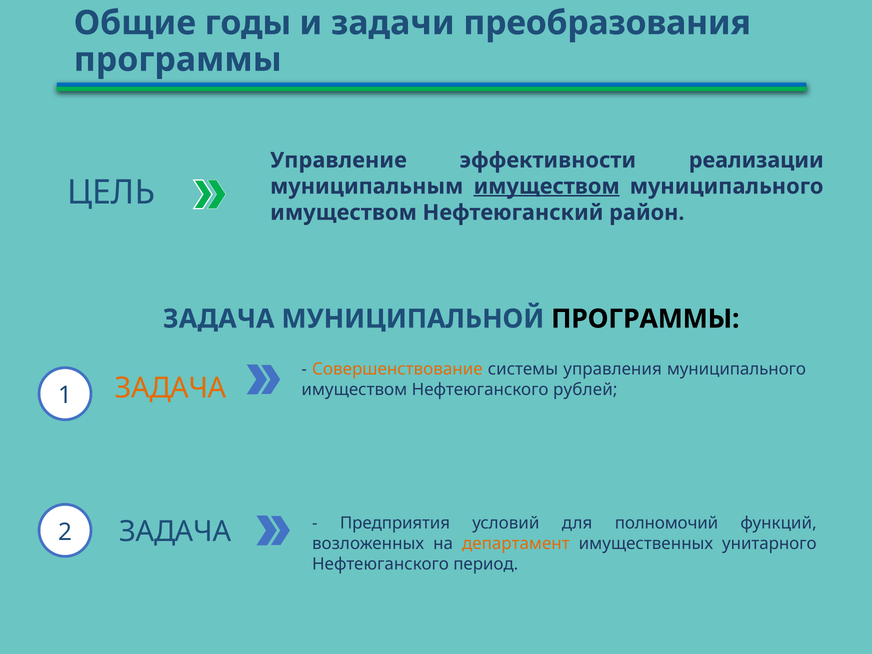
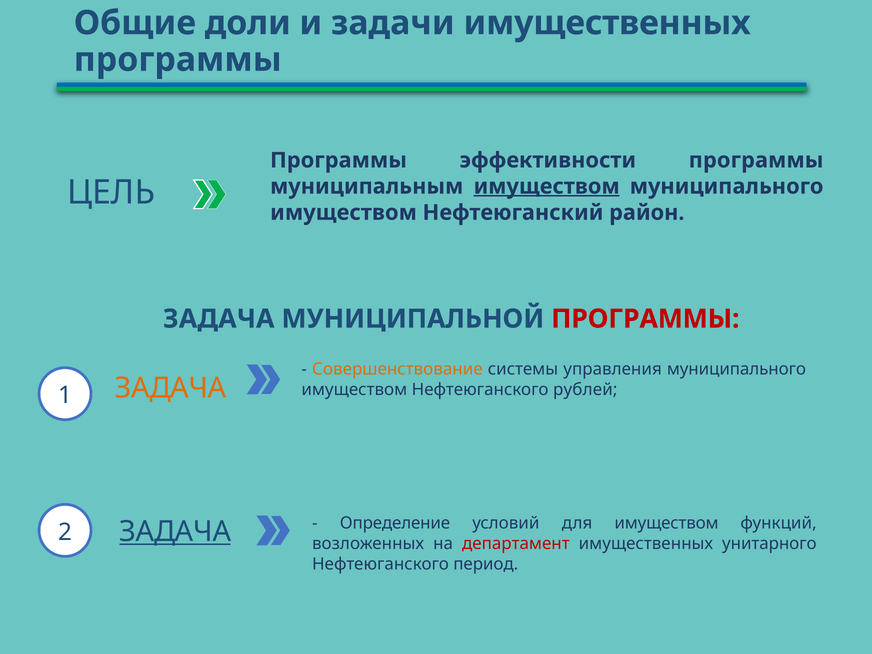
годы: годы -> доли
задачи преобразования: преобразования -> имущественных
Управление at (338, 160): Управление -> Программы
эффективности реализации: реализации -> программы
ПРОГРАММЫ at (645, 319) colour: black -> red
ЗАДАЧА at (175, 532) underline: none -> present
Предприятия: Предприятия -> Определение
для полномочий: полномочий -> имуществом
департамент colour: orange -> red
